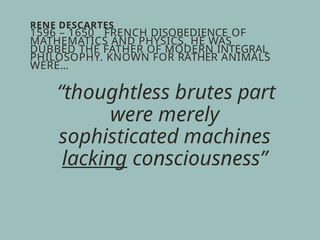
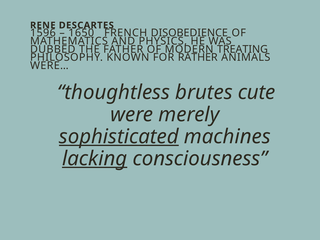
INTEGRAL: INTEGRAL -> TREATING
part: part -> cute
sophisticated underline: none -> present
